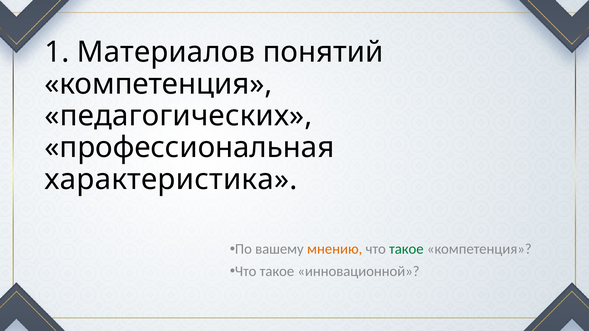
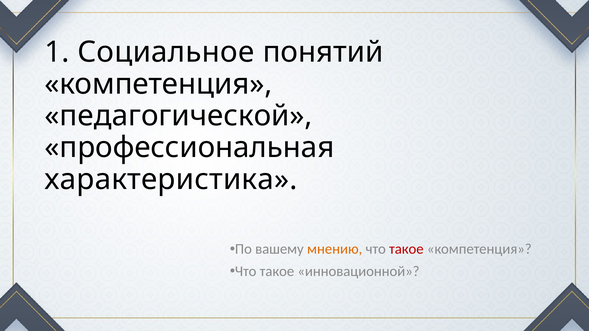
Материалов: Материалов -> Социальное
педагогических: педагогических -> педагогической
такое at (406, 249) colour: green -> red
